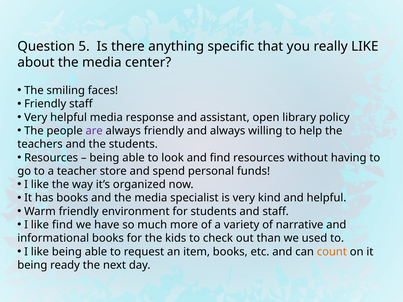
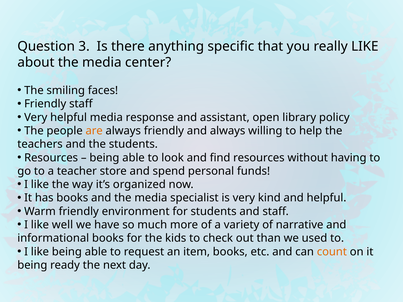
5: 5 -> 3
are colour: purple -> orange
like find: find -> well
